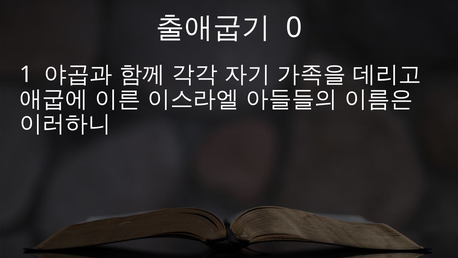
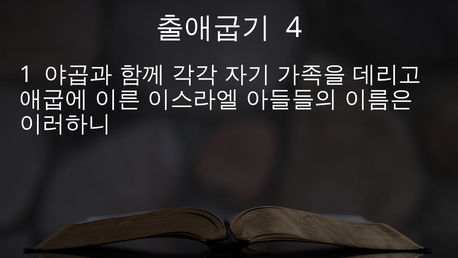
0: 0 -> 4
